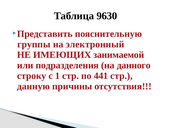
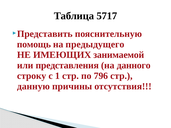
9630: 9630 -> 5717
группы: группы -> помощь
электронный: электронный -> предыдущего
подразделения: подразделения -> представления
441: 441 -> 796
